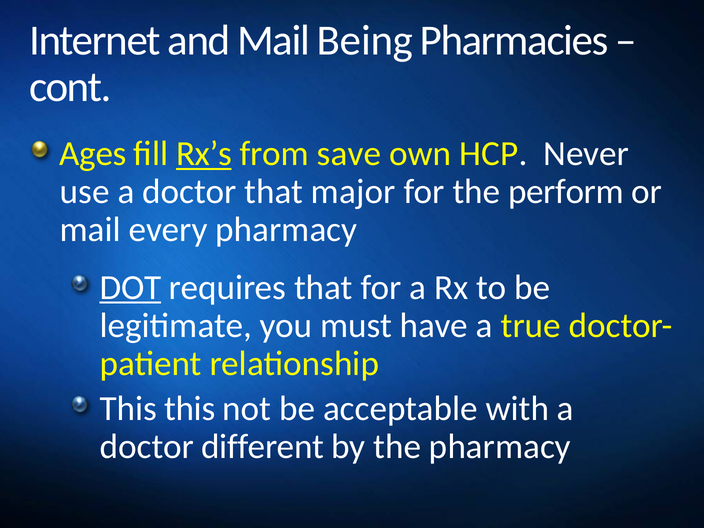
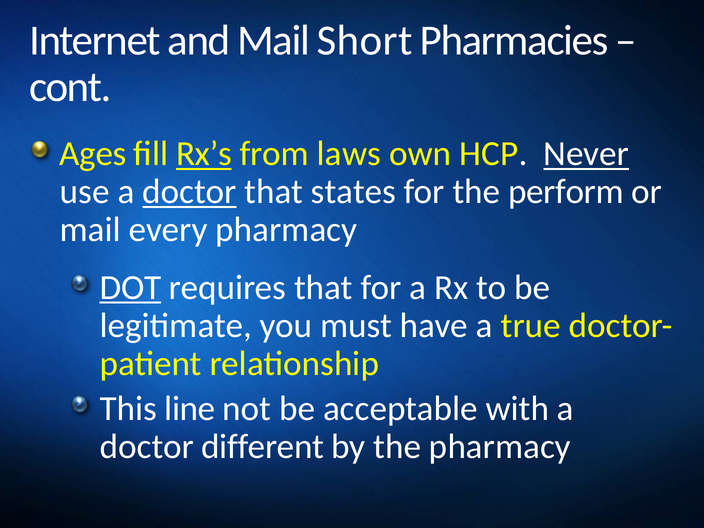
Being: Being -> Short
save: save -> laws
Never underline: none -> present
doctor at (189, 192) underline: none -> present
major: major -> states
This this: this -> line
